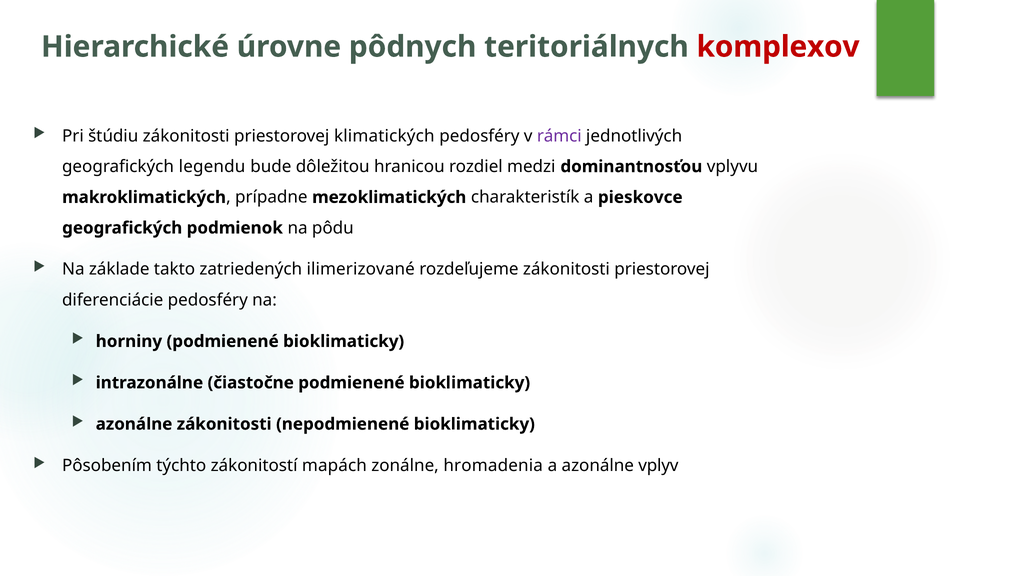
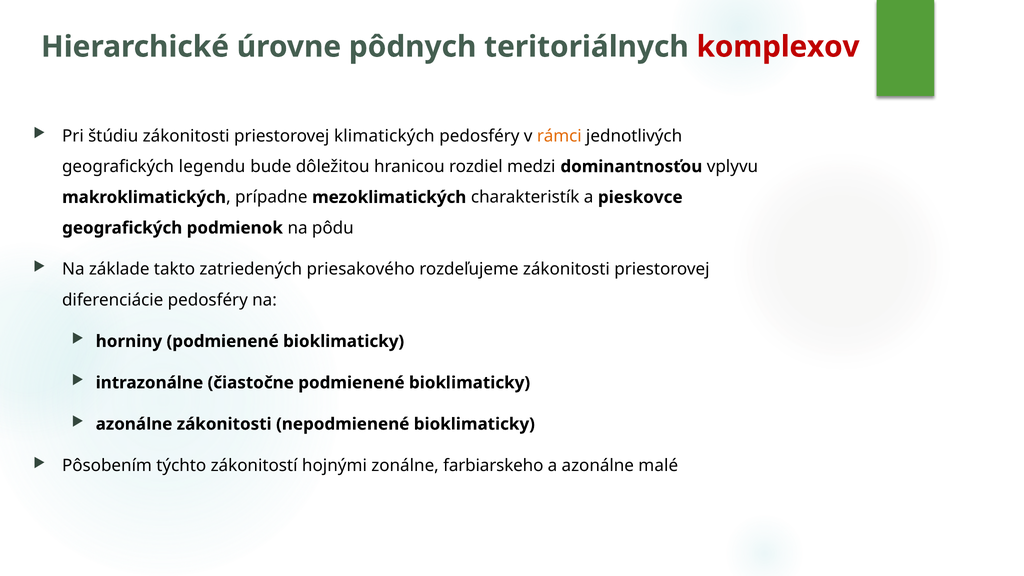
rámci colour: purple -> orange
ilimerizované: ilimerizované -> priesakového
mapách: mapách -> hojnými
hromadenia: hromadenia -> farbiarskeho
vplyv: vplyv -> malé
